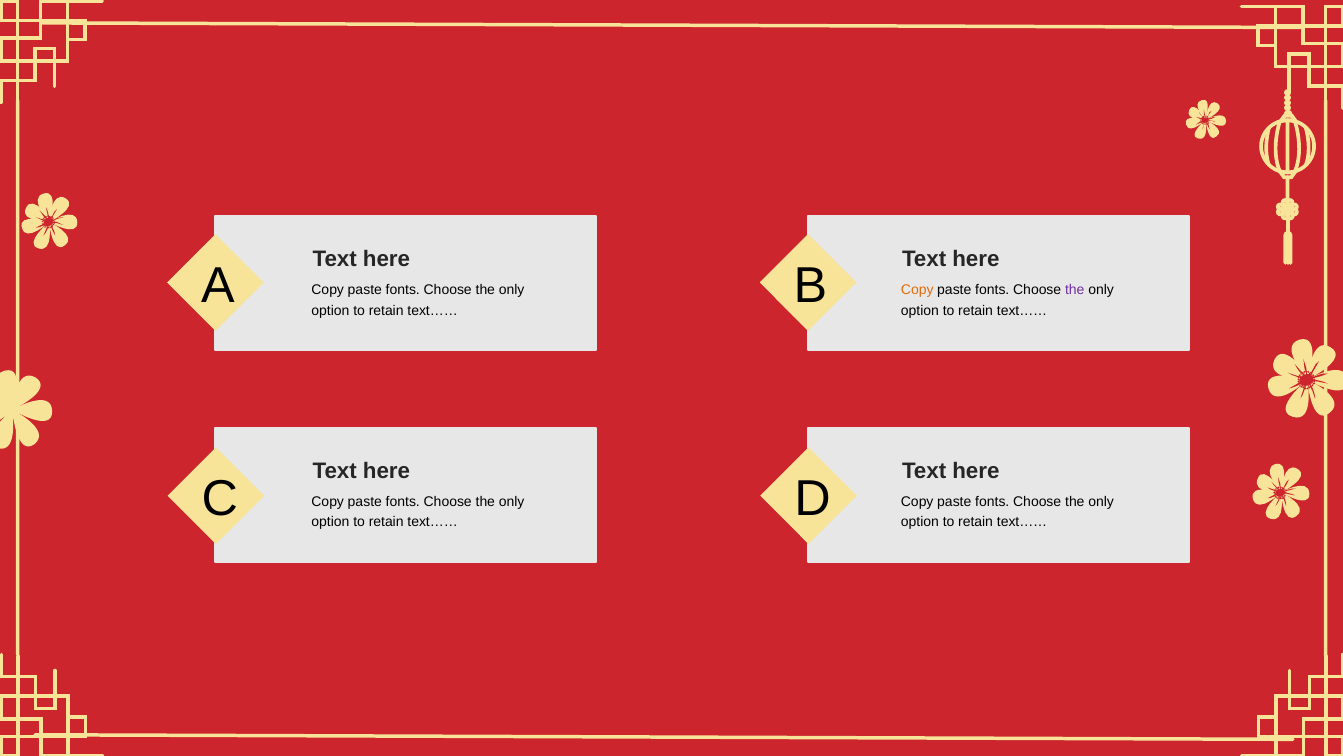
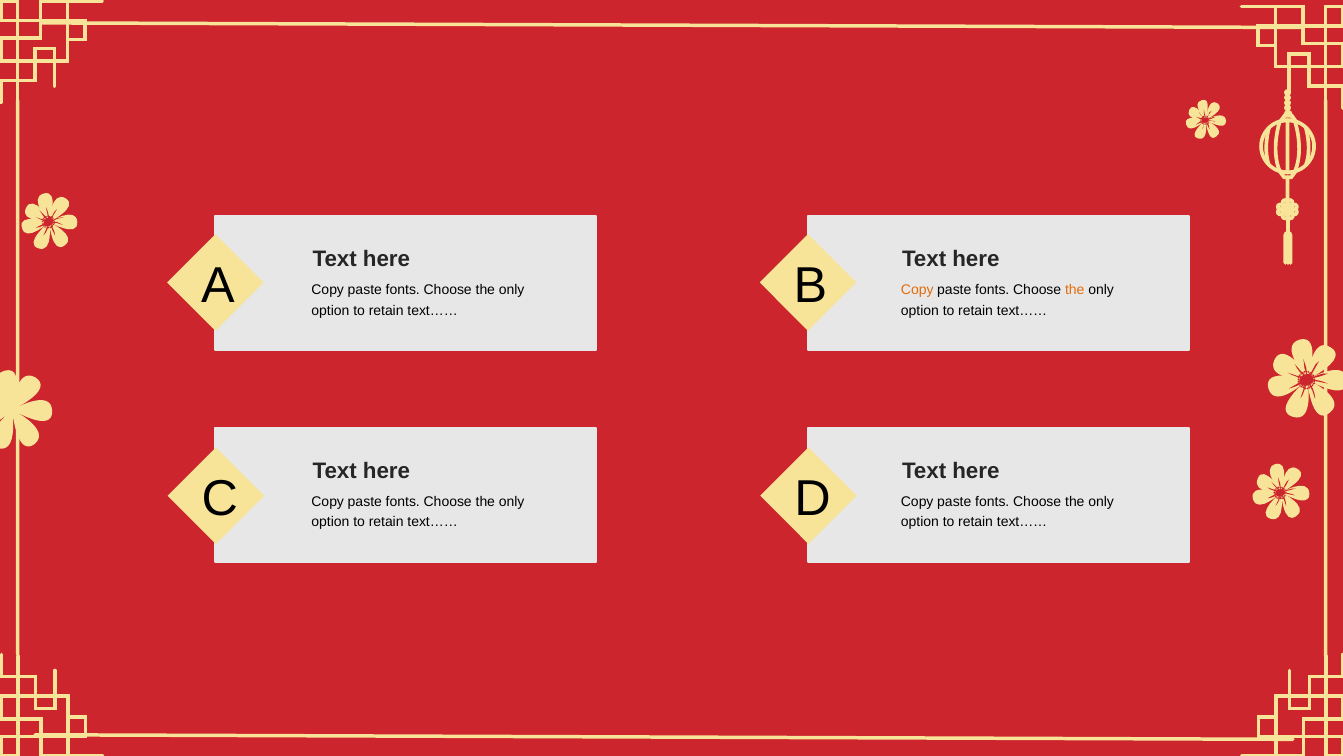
the at (1075, 290) colour: purple -> orange
